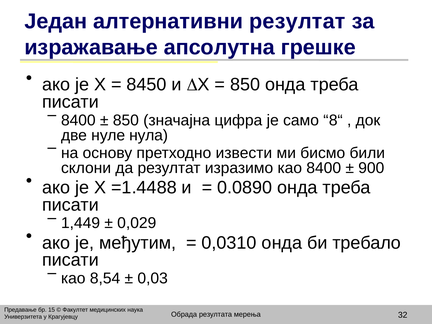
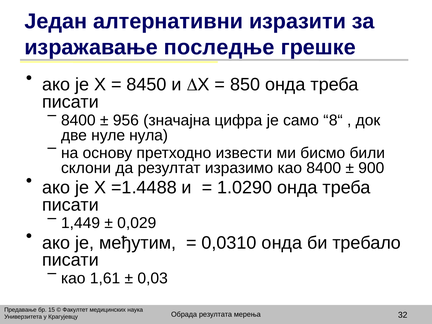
алтернативни резултат: резултат -> изразити
апсолутна: апсолутна -> последње
850 at (126, 120): 850 -> 956
0.0890: 0.0890 -> 1.0290
8,54: 8,54 -> 1,61
